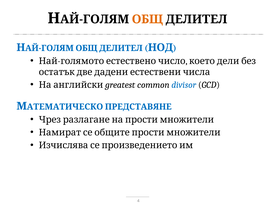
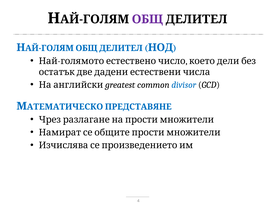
ОБЩ at (147, 19) colour: orange -> purple
